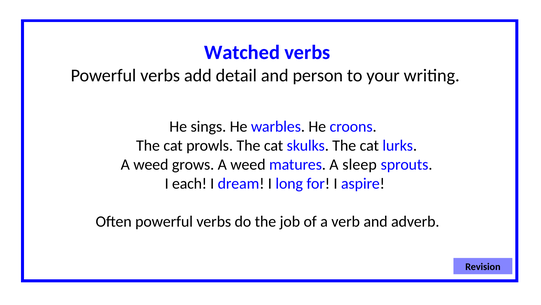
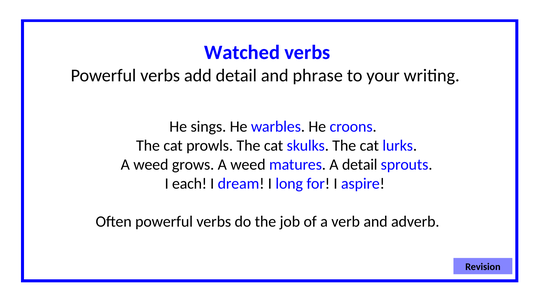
person: person -> phrase
A sleep: sleep -> detail
